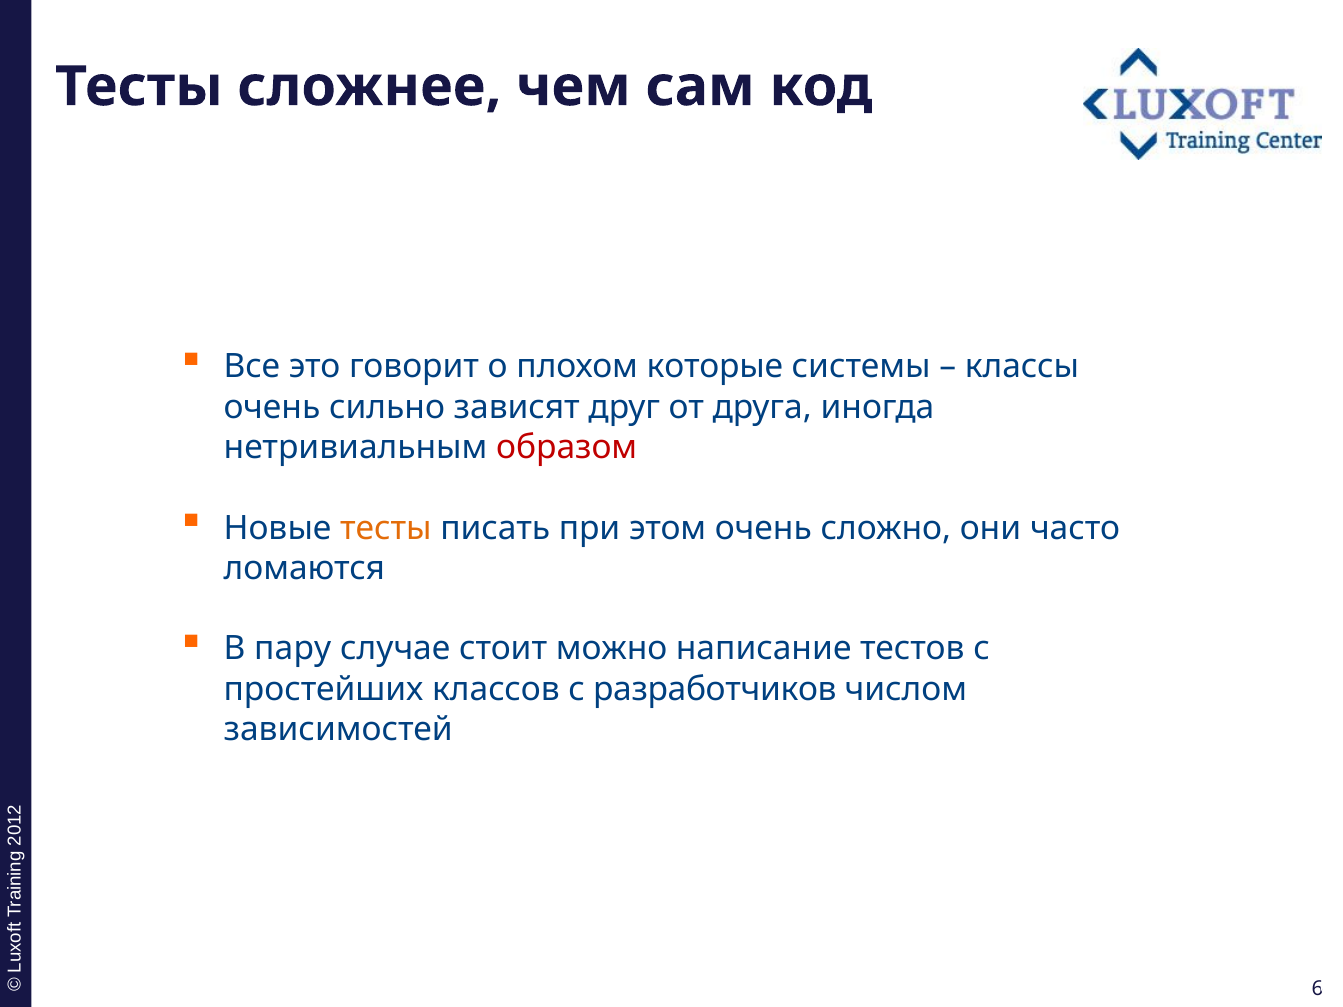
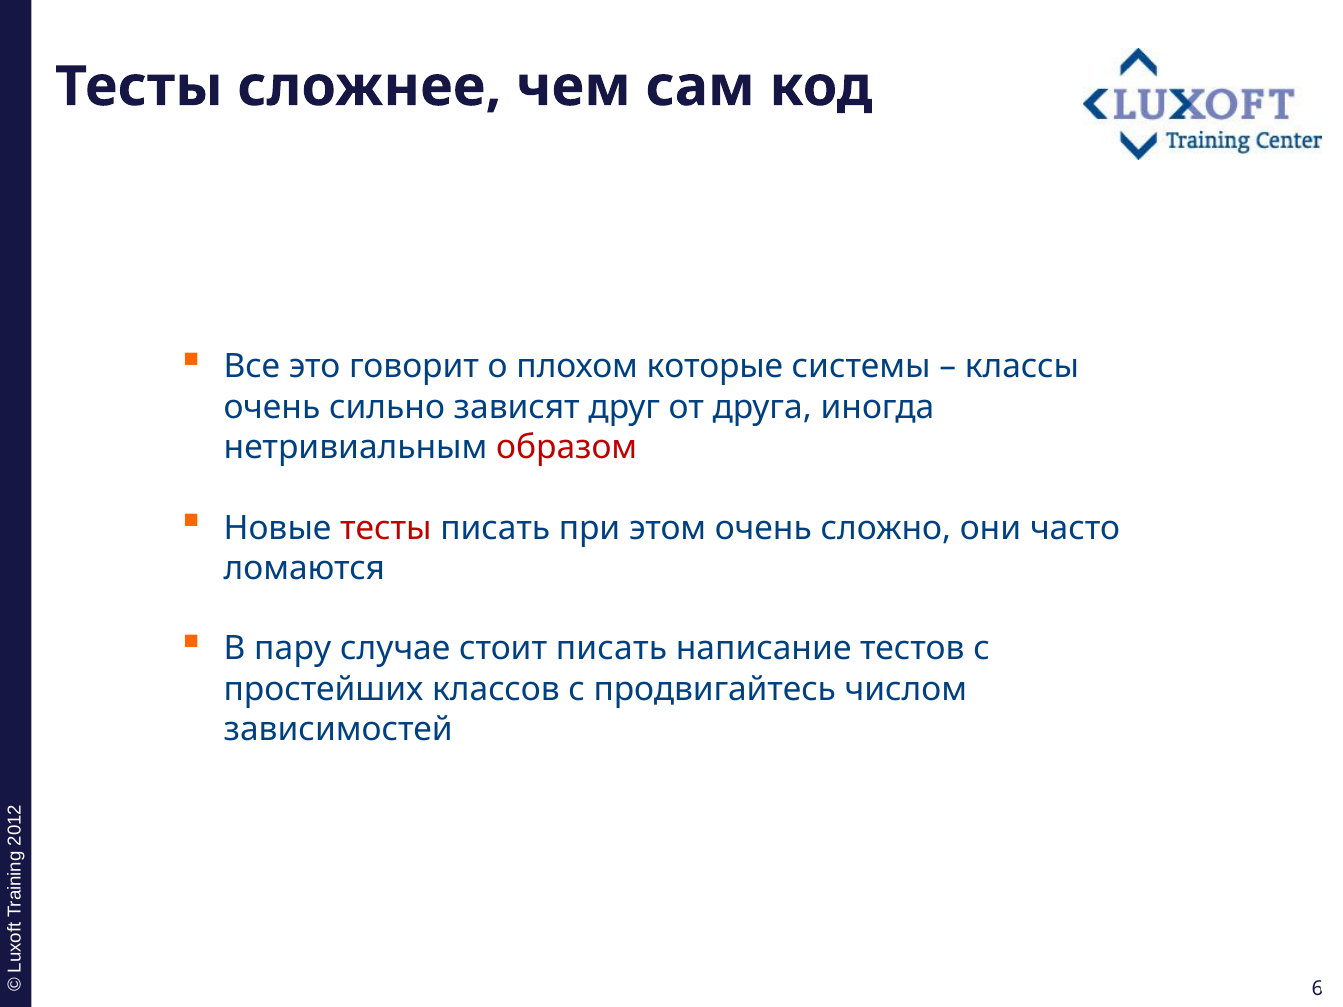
тесты at (386, 528) colour: orange -> red
стоит можно: можно -> писать
разработчиков: разработчиков -> продвигайтесь
